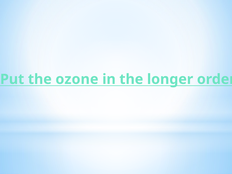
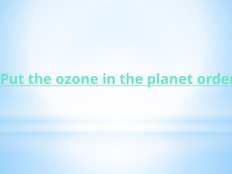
longer: longer -> planet
